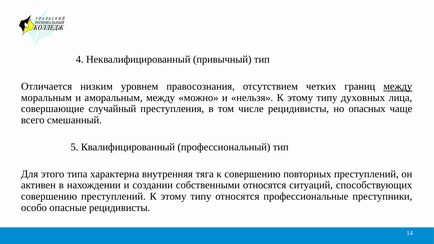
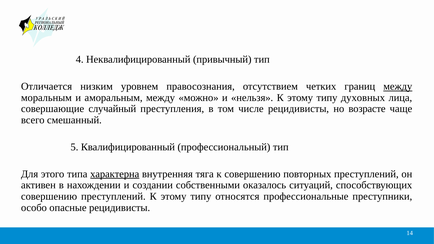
опасных: опасных -> возрасте
характерна underline: none -> present
собственными относятся: относятся -> оказалось
